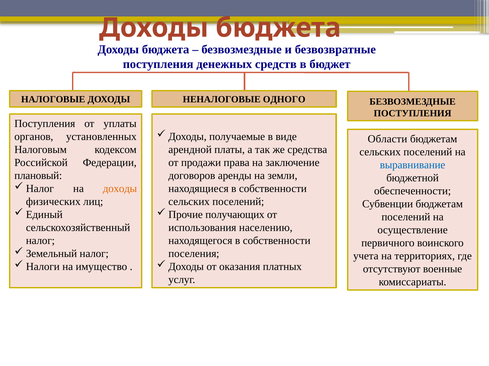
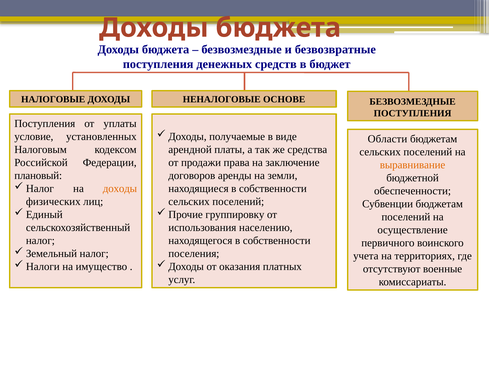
ОДНОГО: ОДНОГО -> ОСНОВЕ
органов: органов -> условие
выравнивание colour: blue -> orange
получающих: получающих -> группировку
